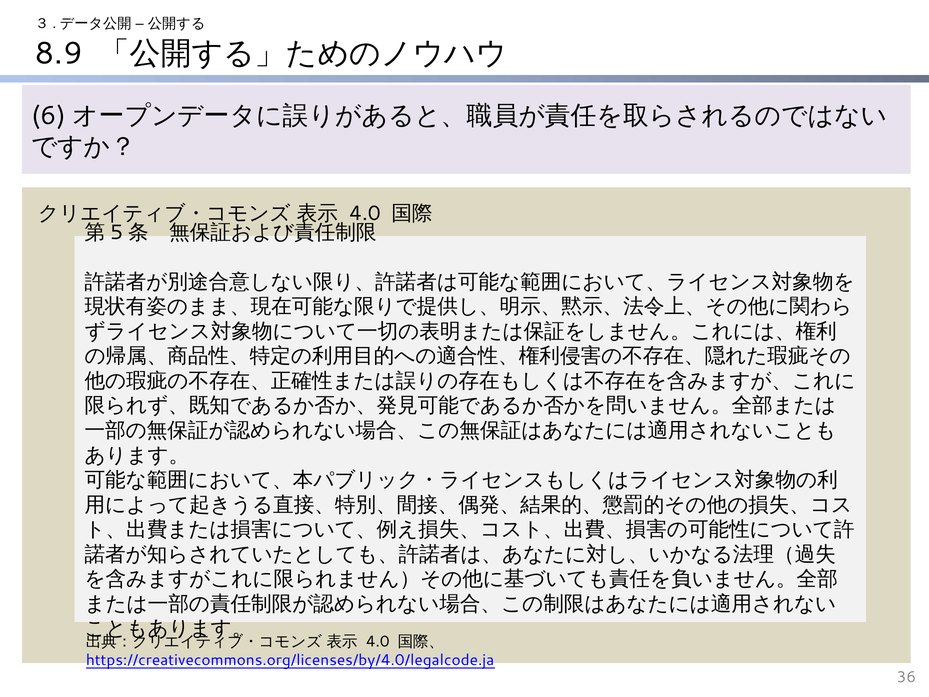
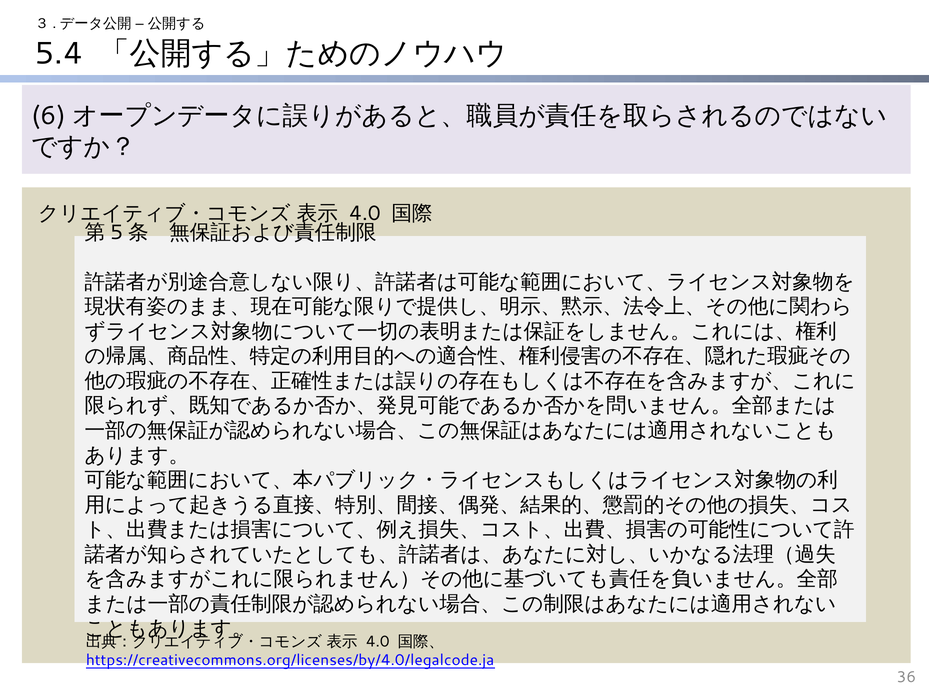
8.9: 8.9 -> 5.4
